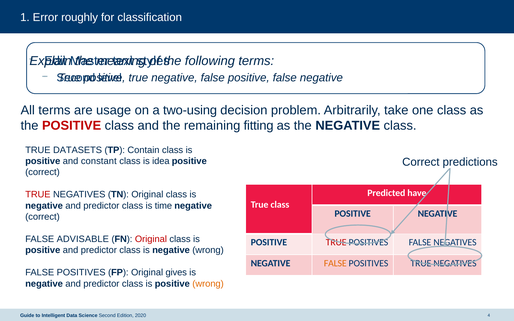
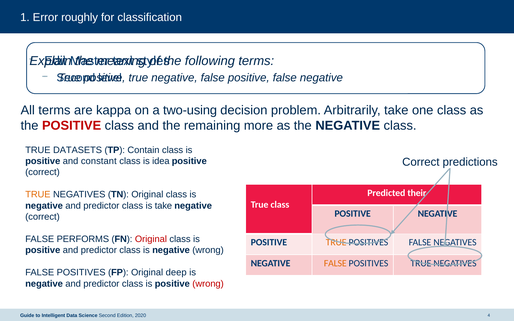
usage: usage -> kappa
fitting: fitting -> more
have: have -> their
TRUE at (38, 195) colour: red -> orange
is time: time -> take
ADVISABLE: ADVISABLE -> PERFORMS
TRUE at (336, 243) colour: red -> orange
gives: gives -> deep
wrong at (208, 284) colour: orange -> red
